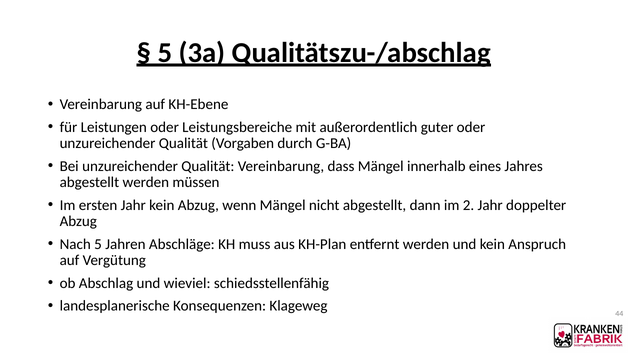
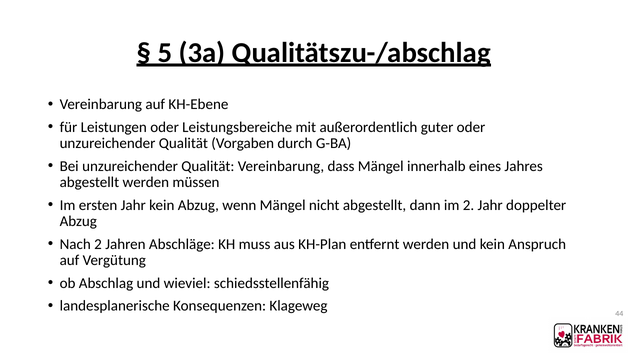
Nach 5: 5 -> 2
